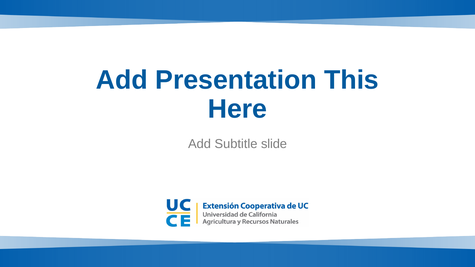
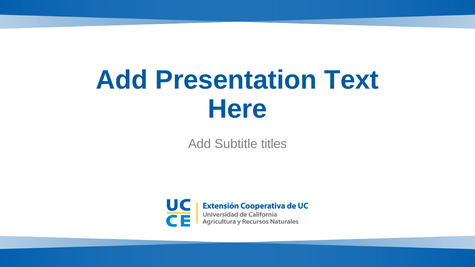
This: This -> Text
slide: slide -> titles
